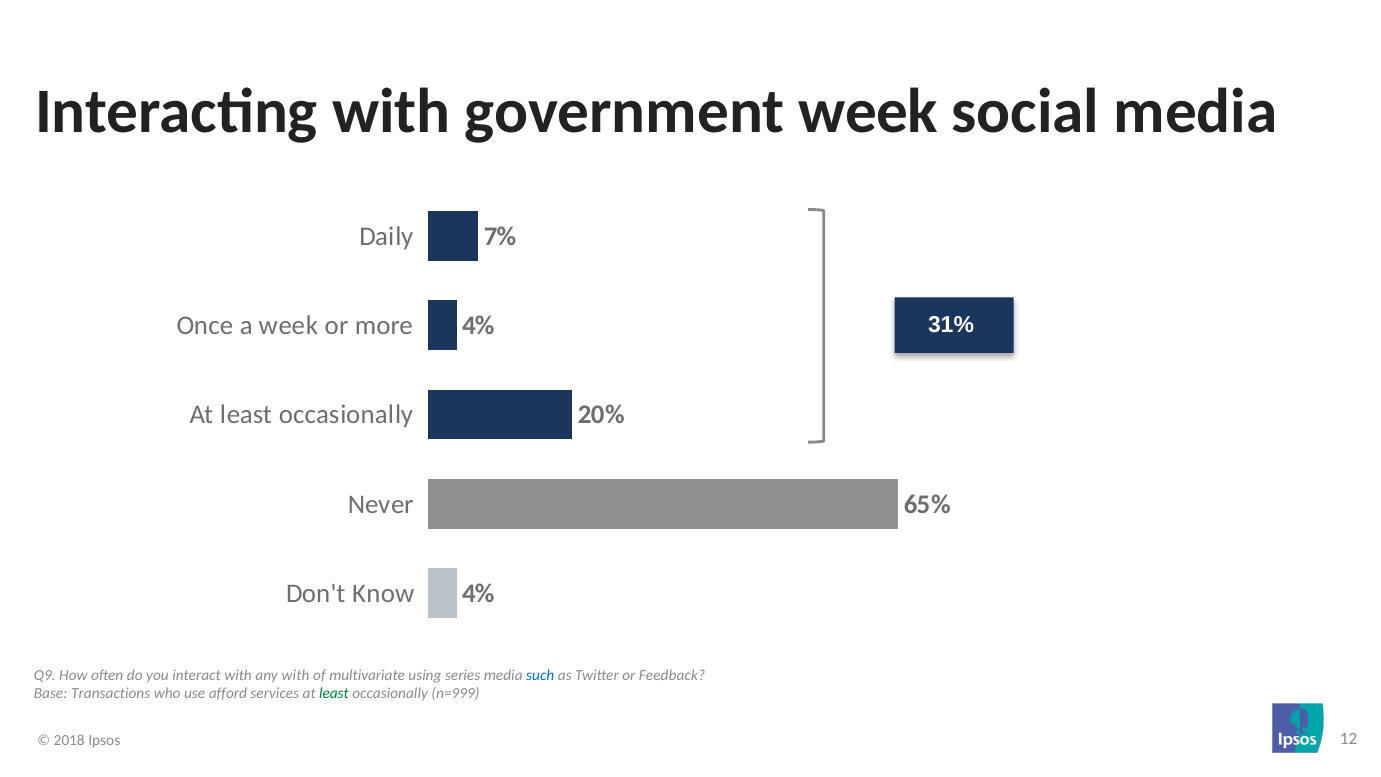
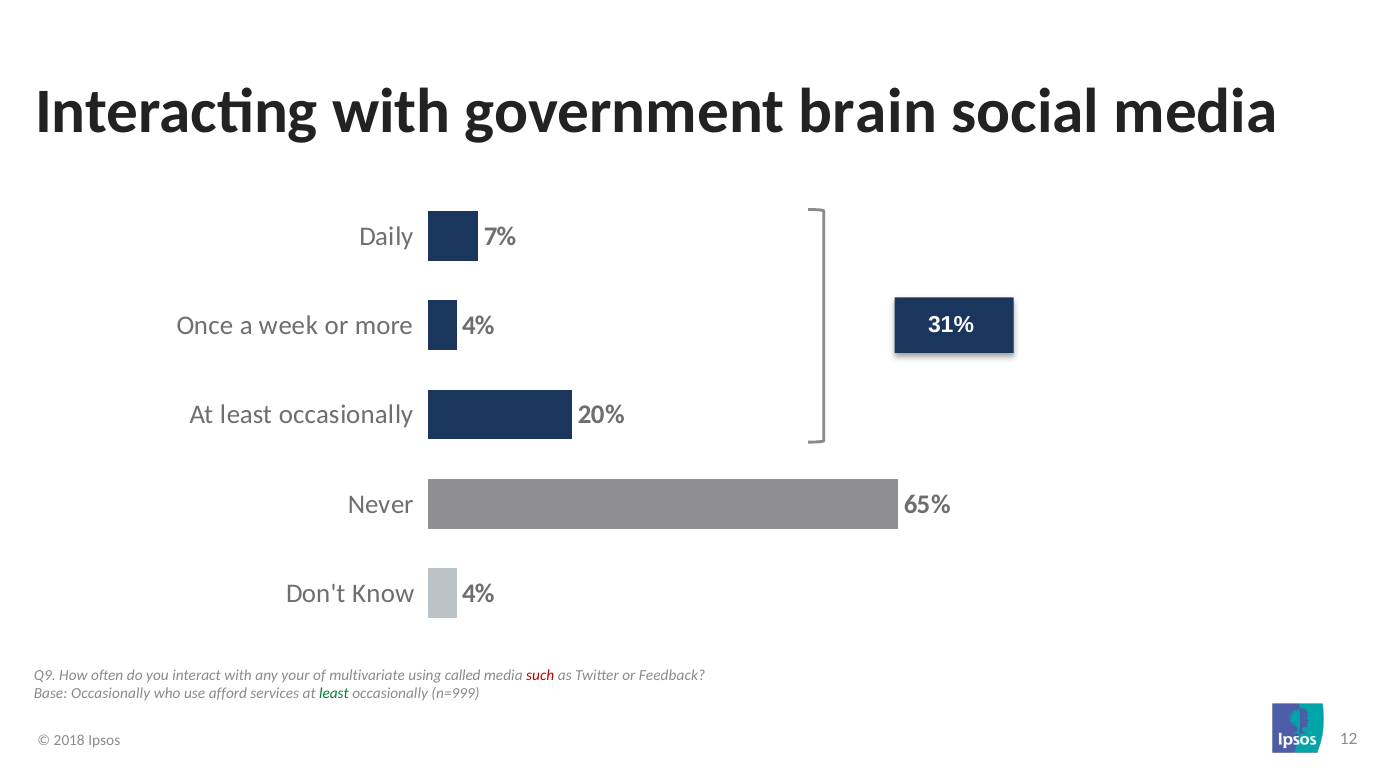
government week: week -> brain
any with: with -> your
series: series -> called
such colour: blue -> red
Base Transactions: Transactions -> Occasionally
